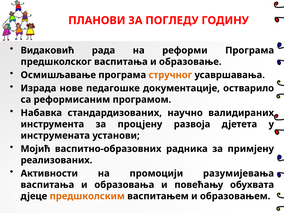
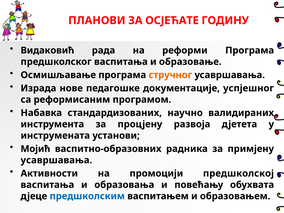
ПОГЛЕДУ: ПОГЛЕДУ -> ОСЈЕЋАТЕ
остварило: остварило -> успјешног
реализованих at (56, 160): реализованих -> усавршавања
разумијевања: разумијевања -> предшколској
предшколским colour: orange -> blue
